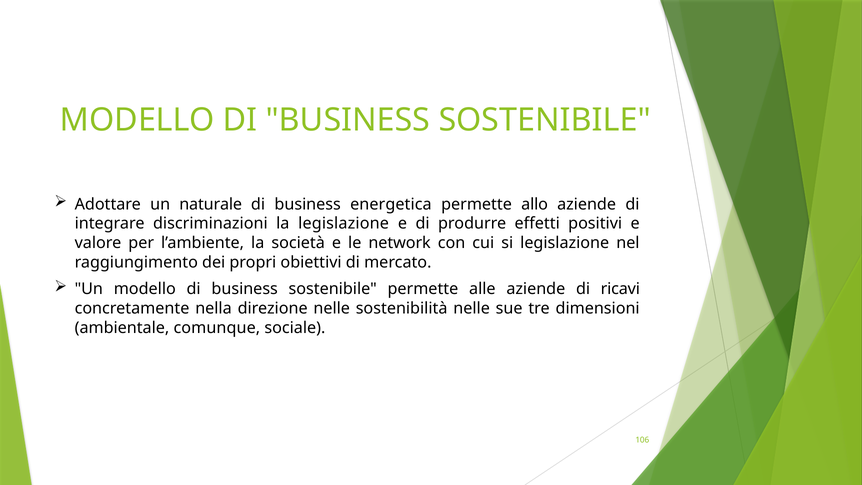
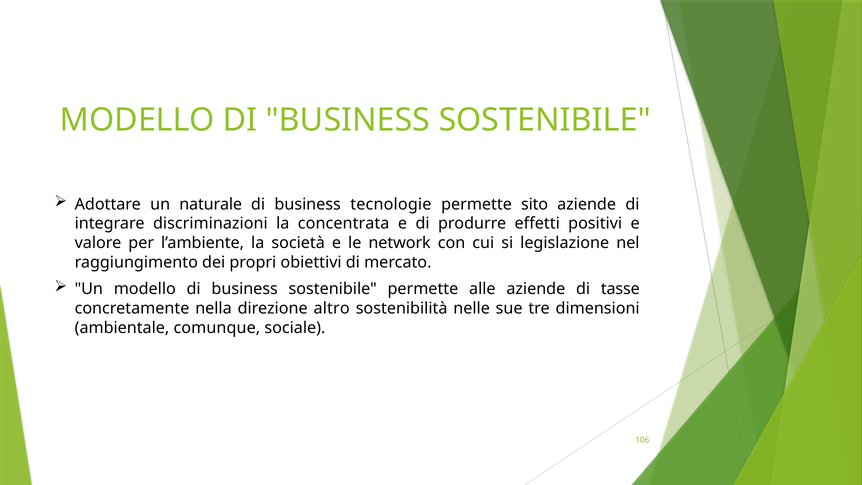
energetica: energetica -> tecnologie
allo: allo -> sito
la legislazione: legislazione -> concentrata
ricavi: ricavi -> tasse
direzione nelle: nelle -> altro
